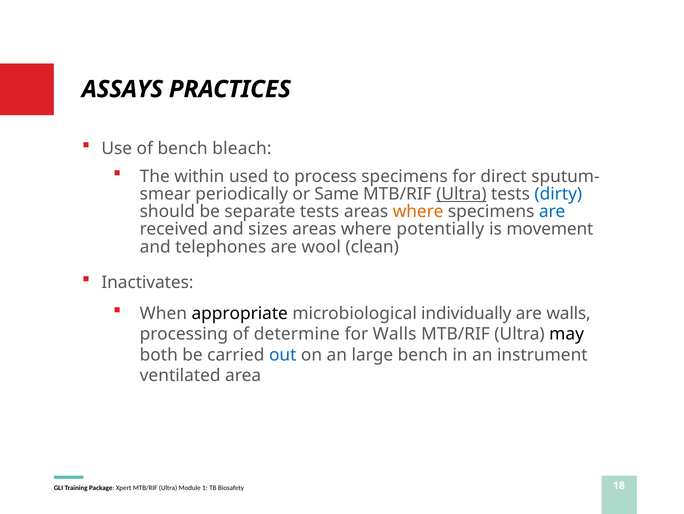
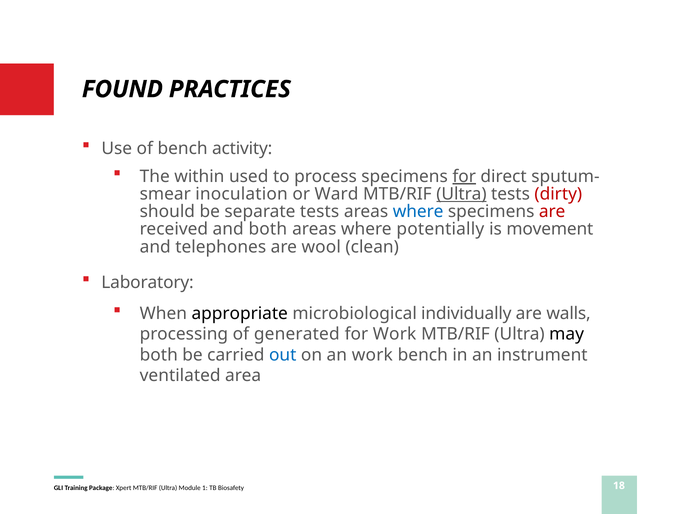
ASSAYS: ASSAYS -> FOUND
bleach: bleach -> activity
for at (464, 177) underline: none -> present
periodically: periodically -> inoculation
Same: Same -> Ward
dirty colour: blue -> red
where at (418, 212) colour: orange -> blue
are at (552, 212) colour: blue -> red
and sizes: sizes -> both
Inactivates: Inactivates -> Laboratory
determine: determine -> generated
for Walls: Walls -> Work
an large: large -> work
